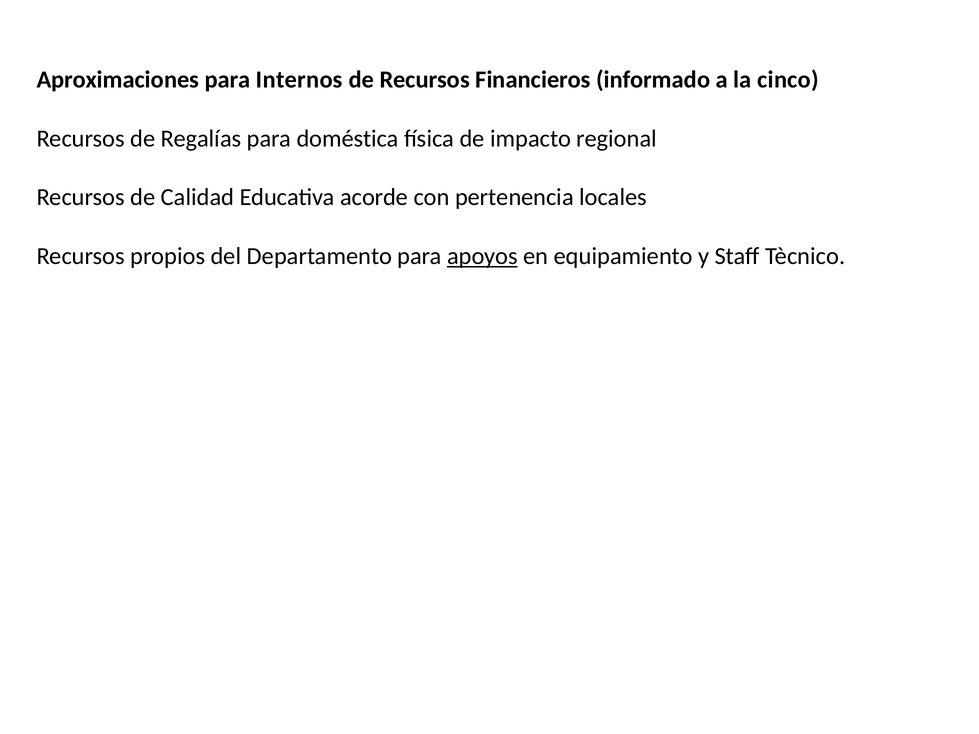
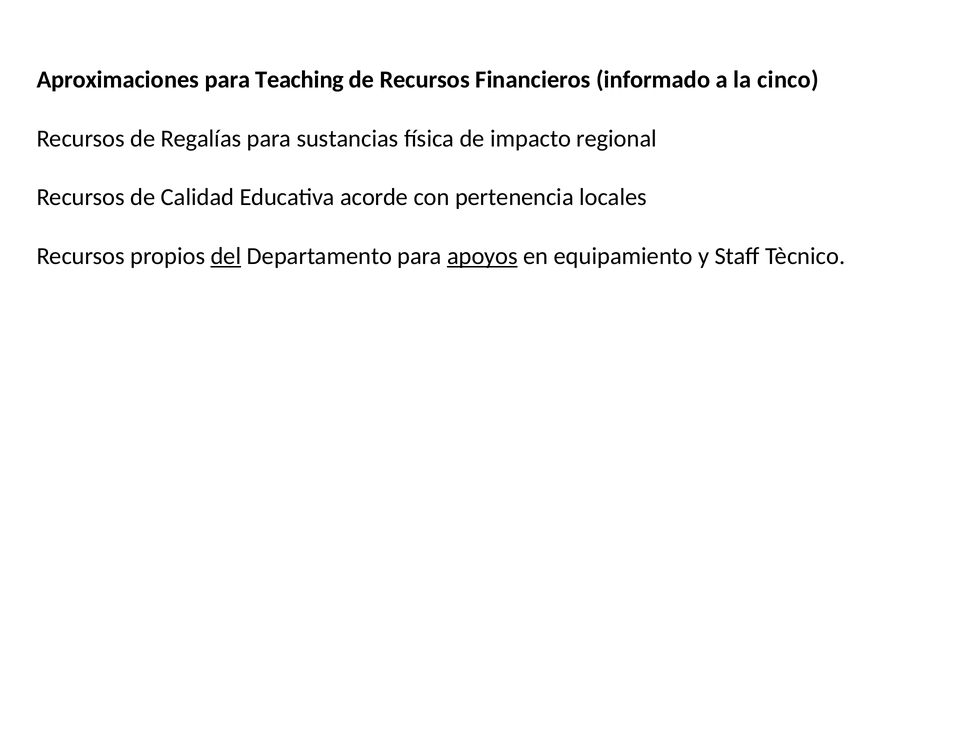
Internos: Internos -> Teaching
doméstica: doméstica -> sustancias
del underline: none -> present
